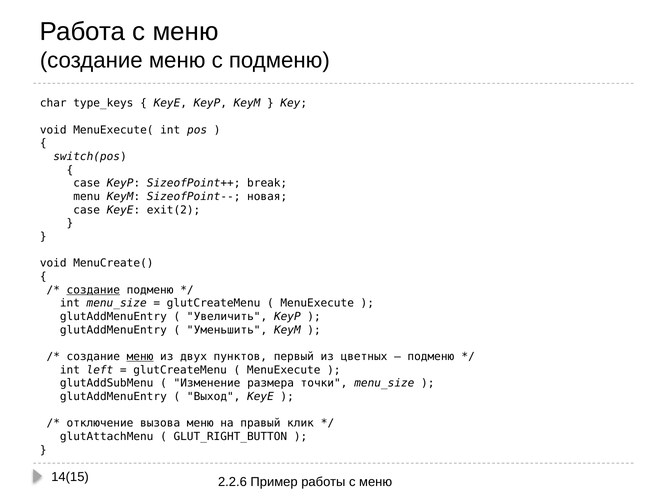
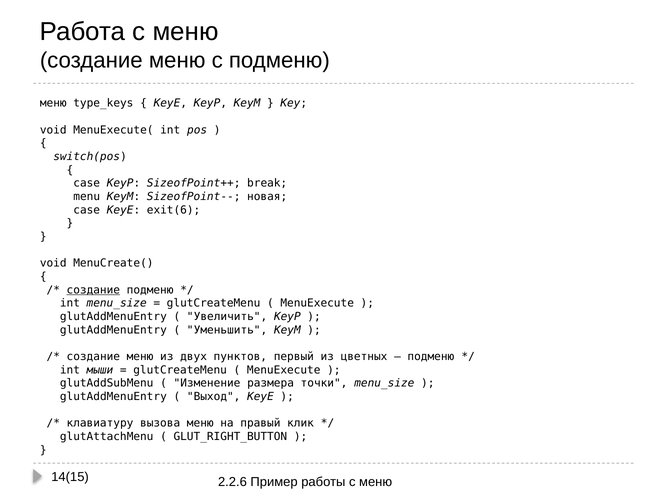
char at (53, 103): char -> меню
exit(2: exit(2 -> exit(6
меню at (140, 357) underline: present -> none
left: left -> мыши
отключение: отключение -> клавиатуру
